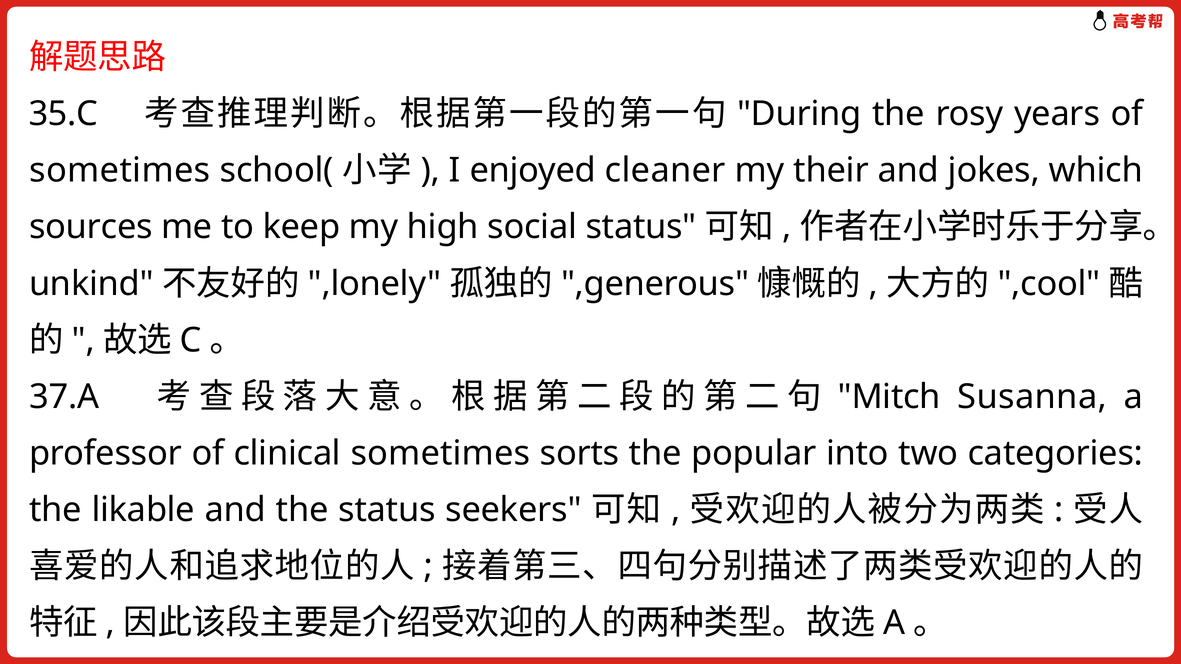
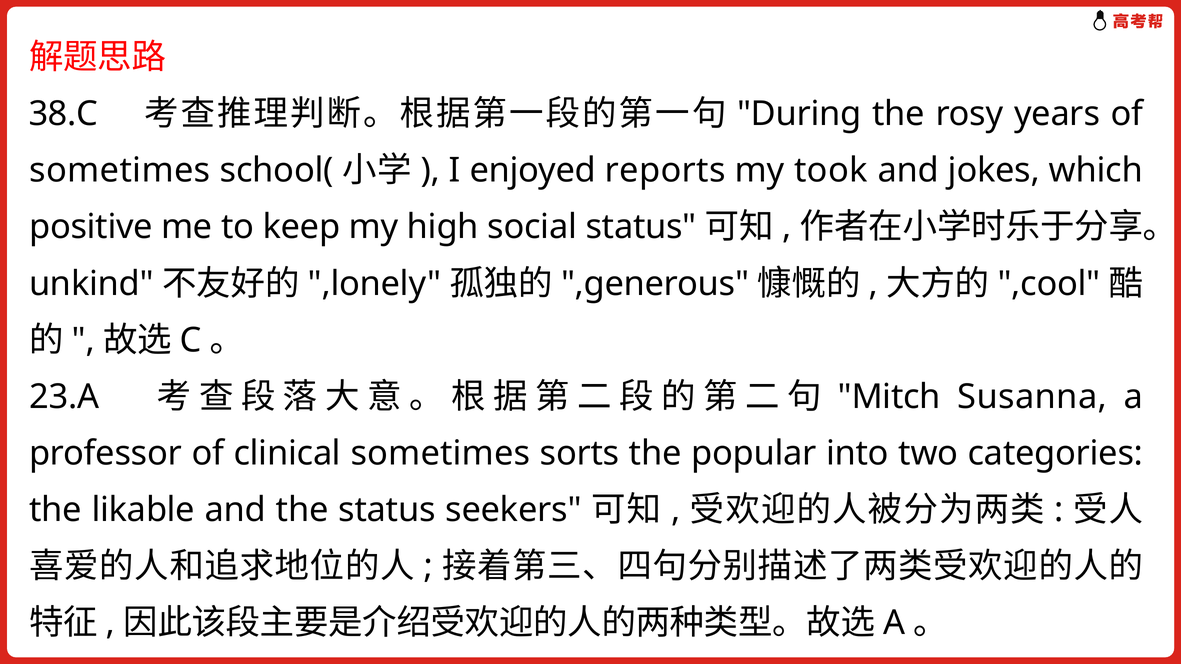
35.C: 35.C -> 38.C
cleaner: cleaner -> reports
their: their -> took
sources: sources -> positive
37.A: 37.A -> 23.A
